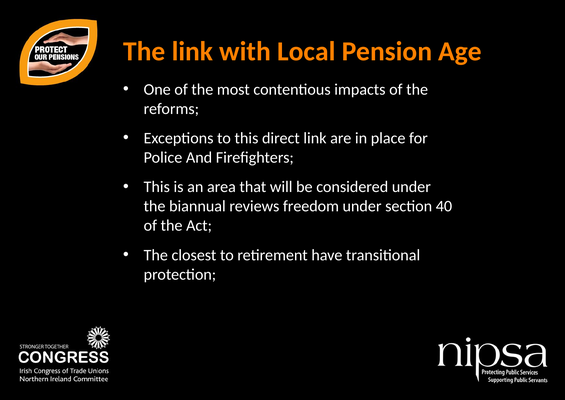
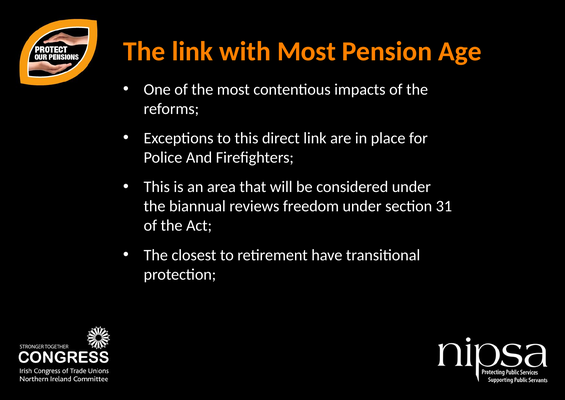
with Local: Local -> Most
40: 40 -> 31
